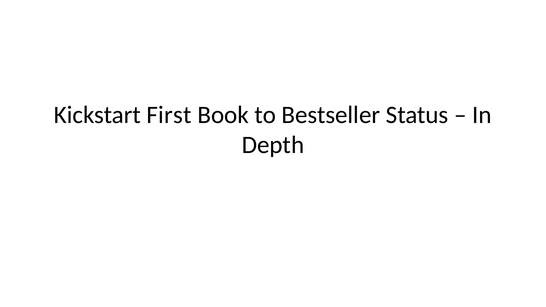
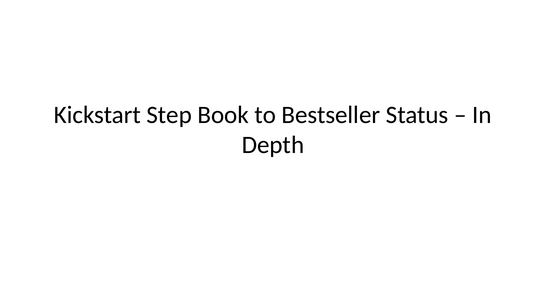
First: First -> Step
